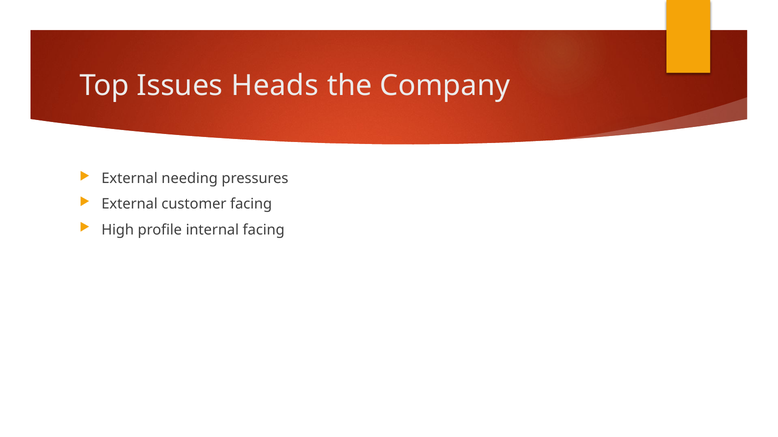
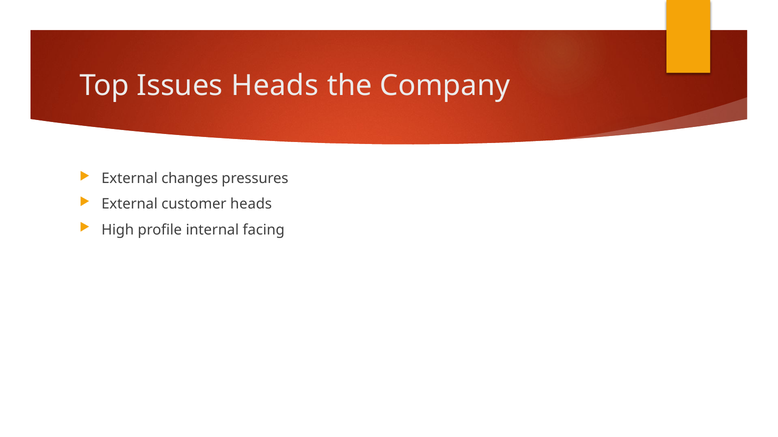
needing: needing -> changes
customer facing: facing -> heads
